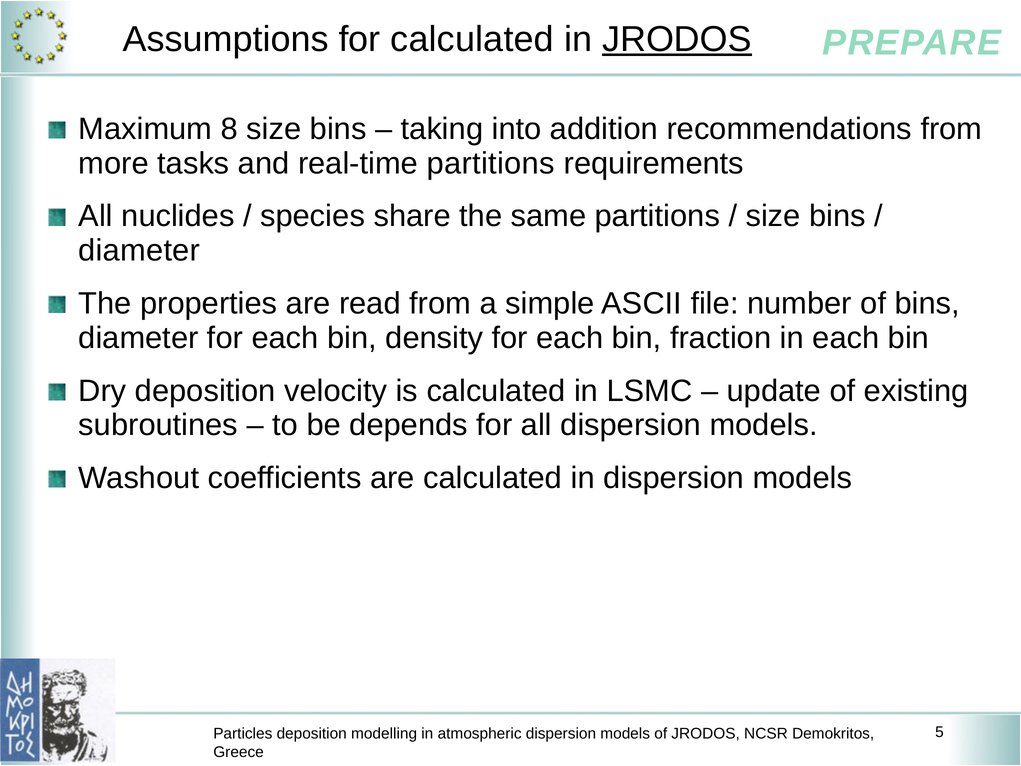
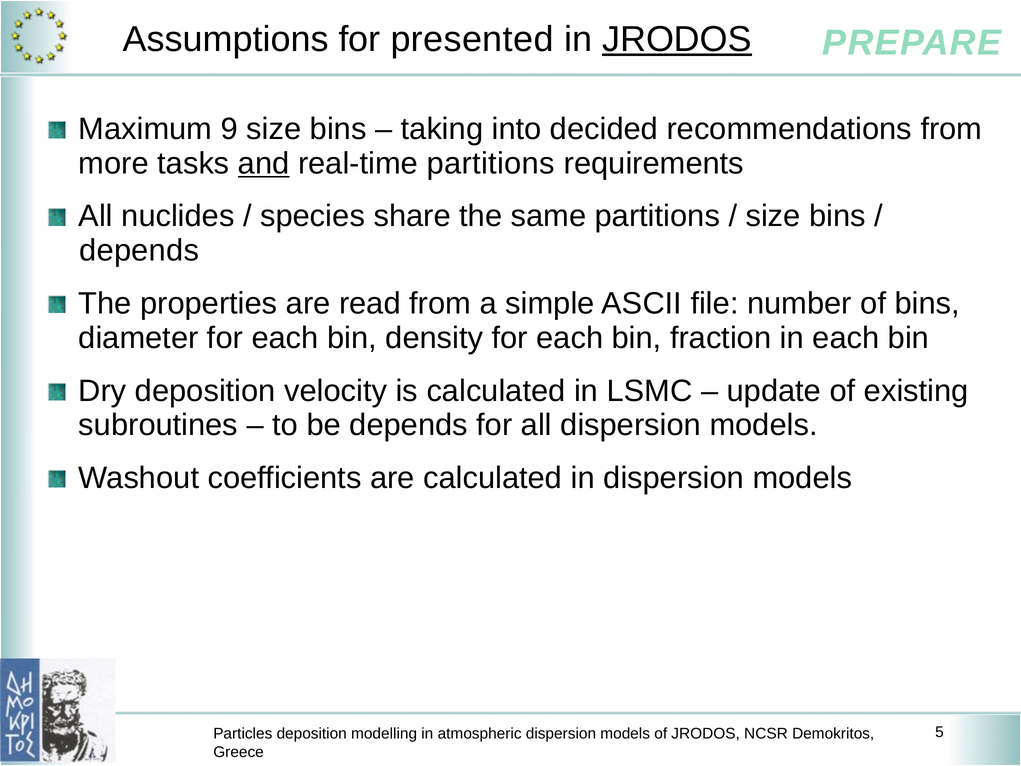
for calculated: calculated -> presented
8: 8 -> 9
addition: addition -> decided
and underline: none -> present
diameter at (139, 251): diameter -> depends
